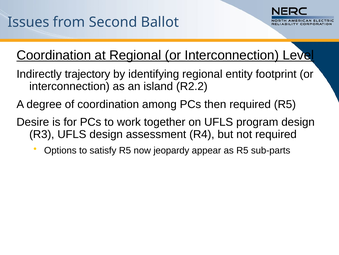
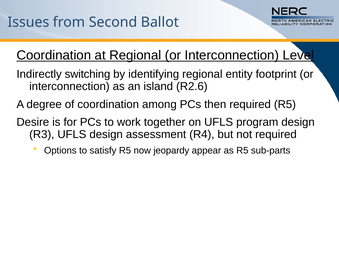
trajectory: trajectory -> switching
R2.2: R2.2 -> R2.6
